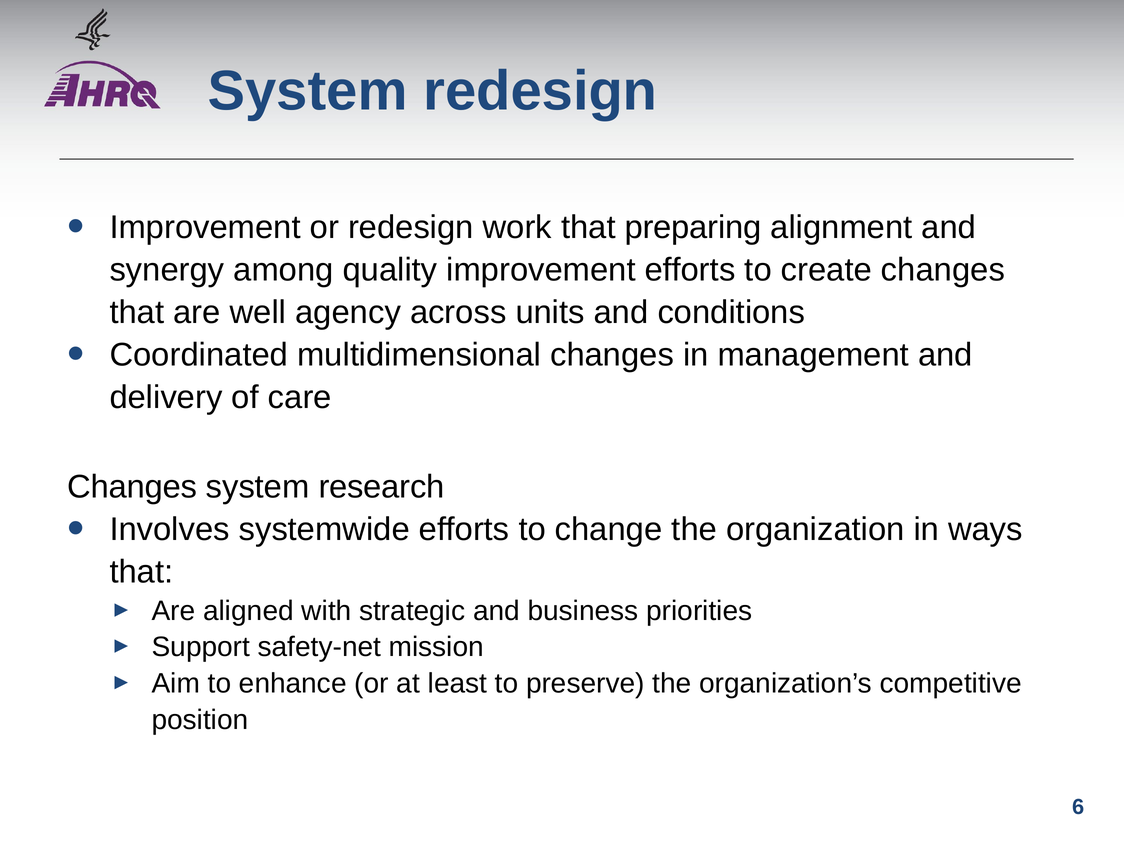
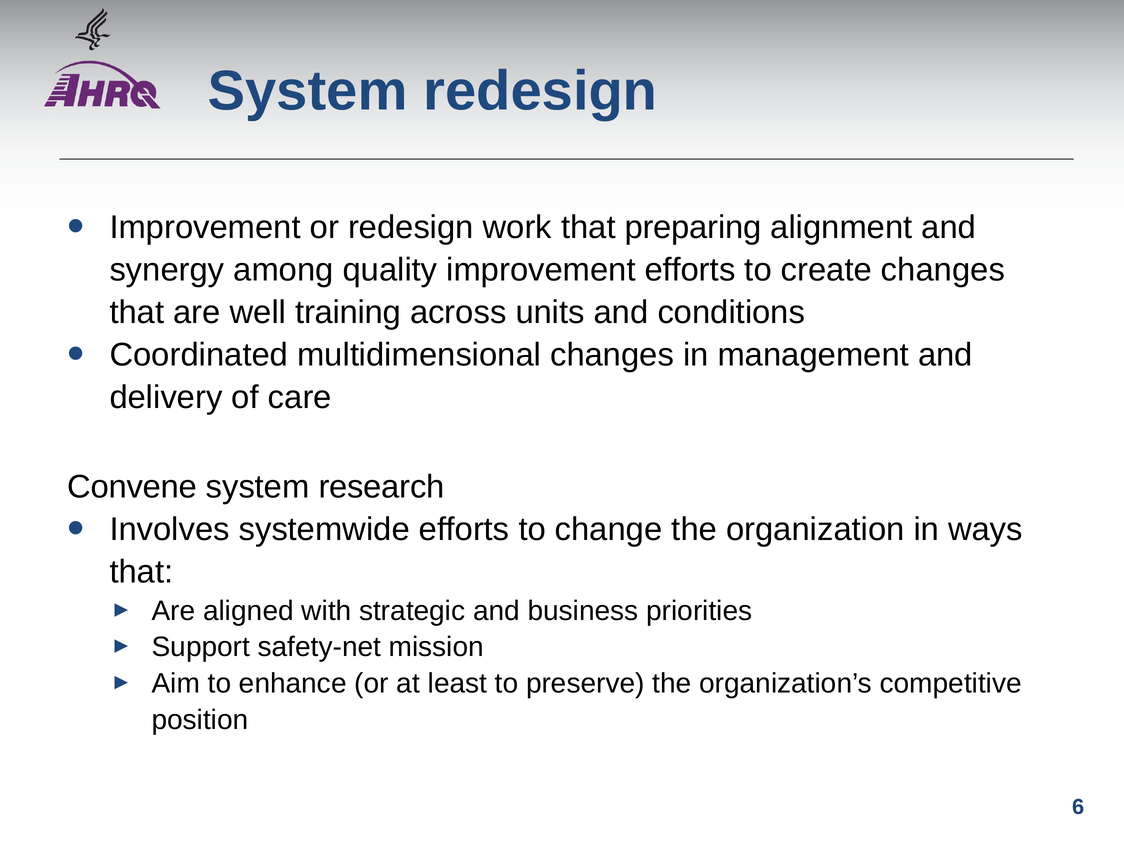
agency: agency -> training
Changes at (132, 487): Changes -> Convene
